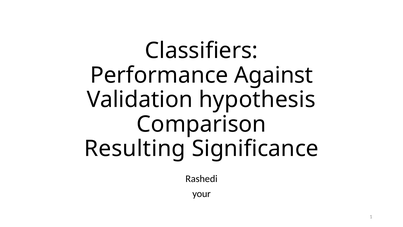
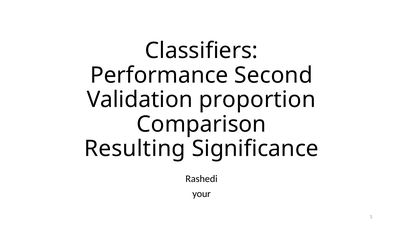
Against: Against -> Second
hypothesis: hypothesis -> proportion
